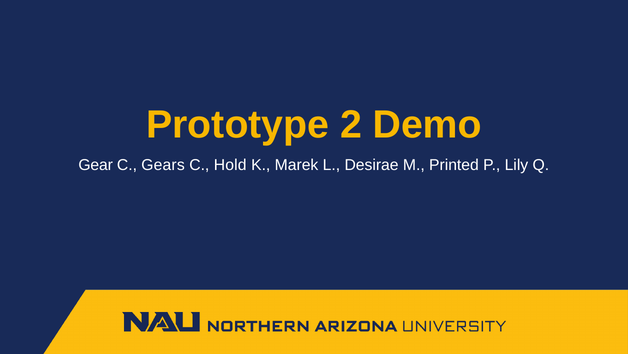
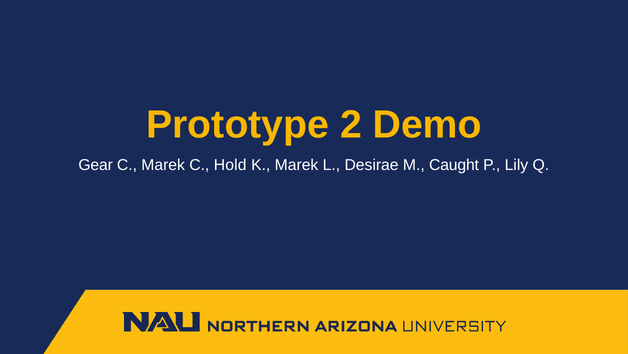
C Gears: Gears -> Marek
Printed: Printed -> Caught
